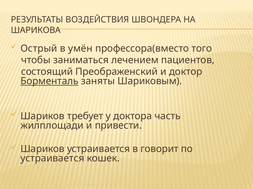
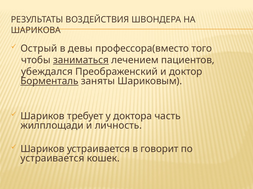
умён: умён -> девы
заниматься underline: none -> present
состоящий: состоящий -> убеждался
привести: привести -> личность
